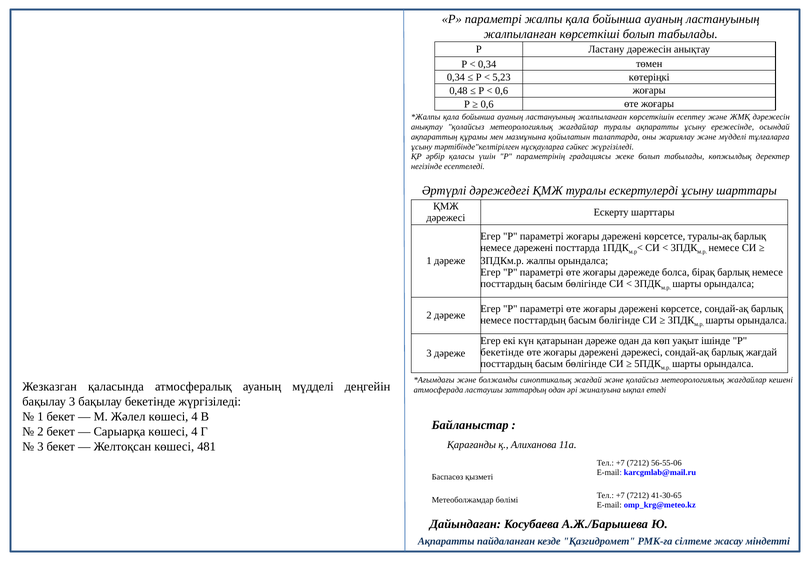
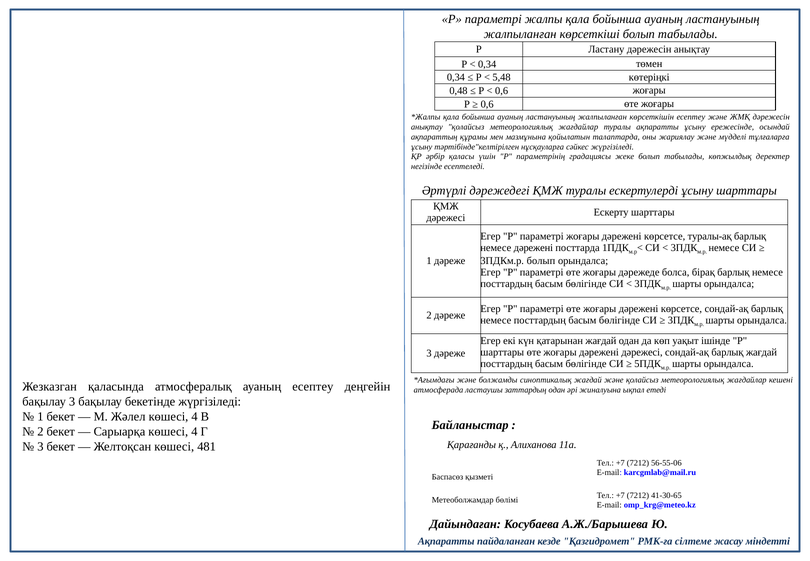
5,23: 5,23 -> 5,48
3ПДКм.р жалпы: жалпы -> болып
қатарынан дәреже: дәреже -> жағдай
бекетінде at (502, 352): бекетінде -> шарттары
ауаның мүдделі: мүдделі -> есептеу
